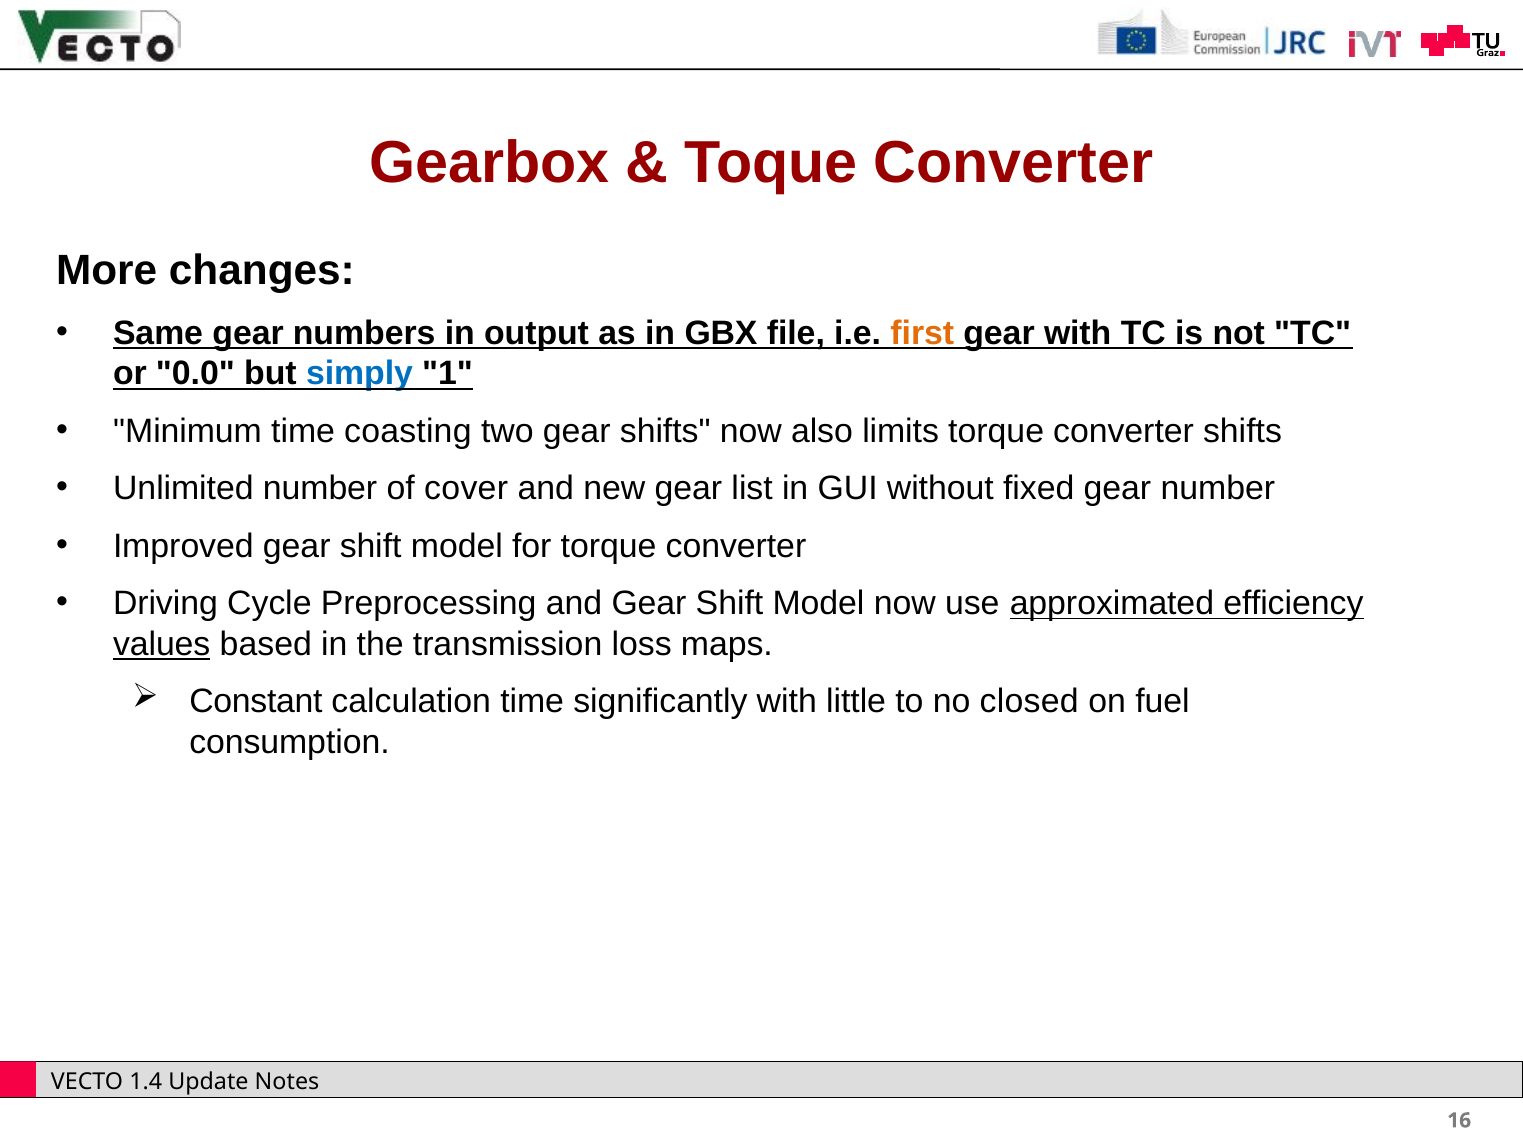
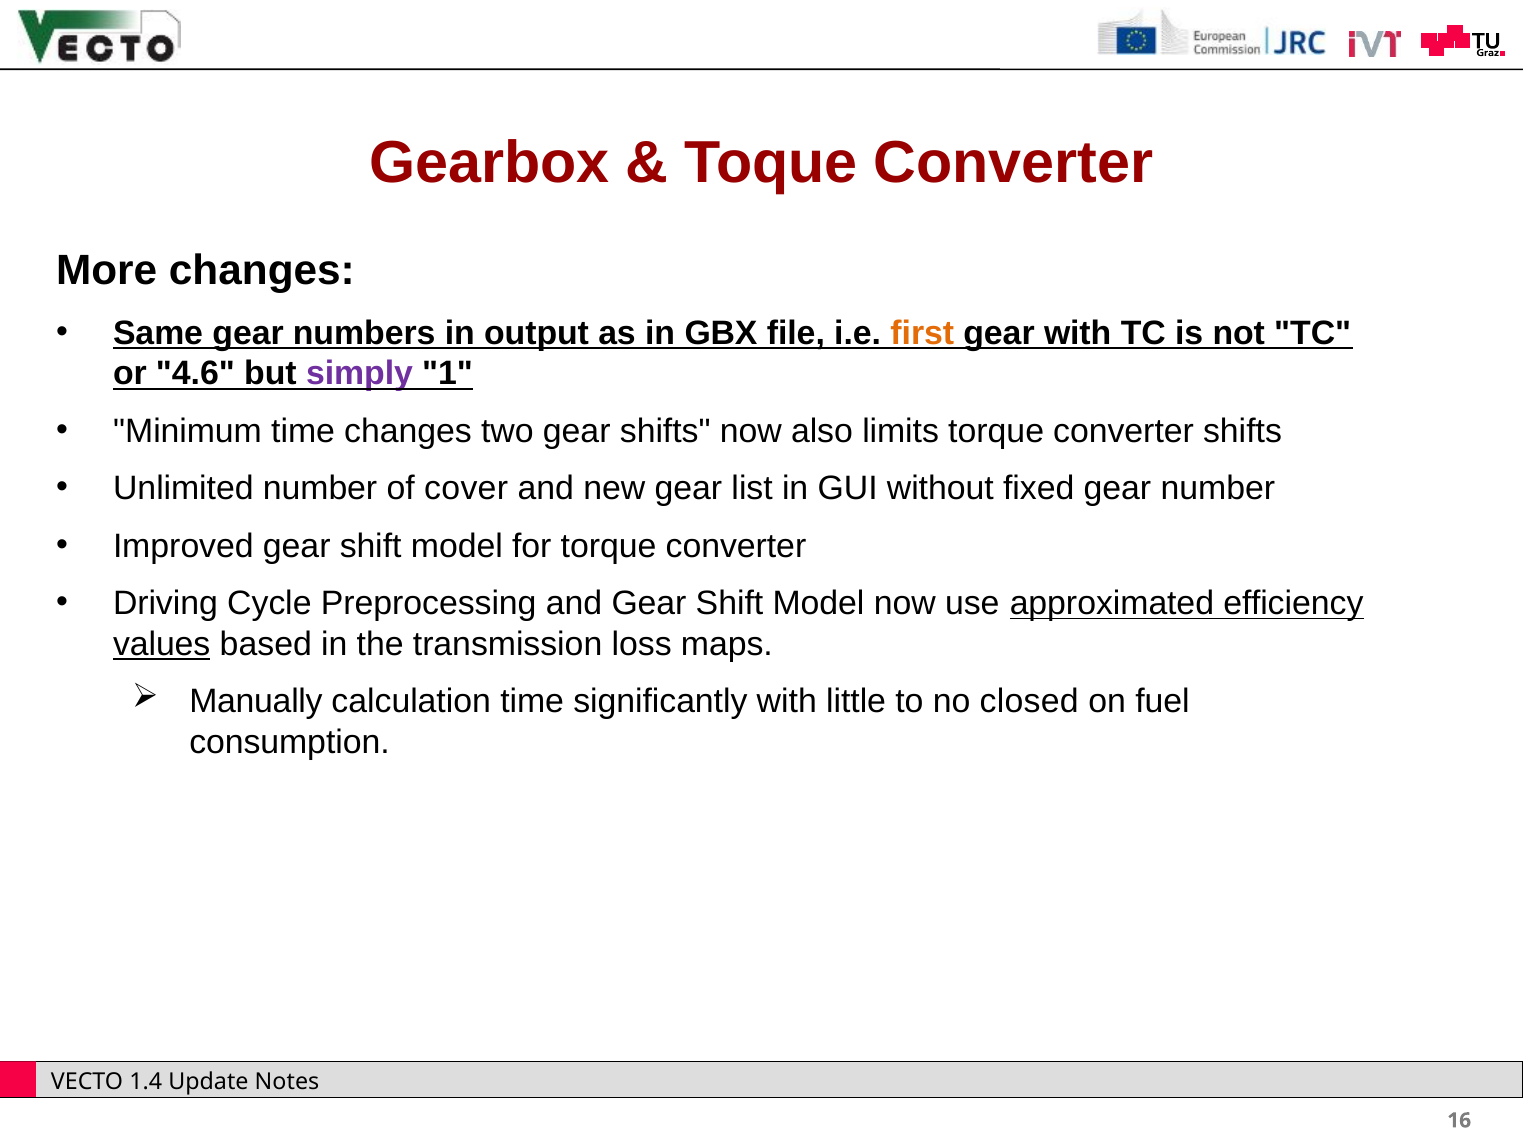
0.0: 0.0 -> 4.6
simply colour: blue -> purple
time coasting: coasting -> changes
Constant: Constant -> Manually
